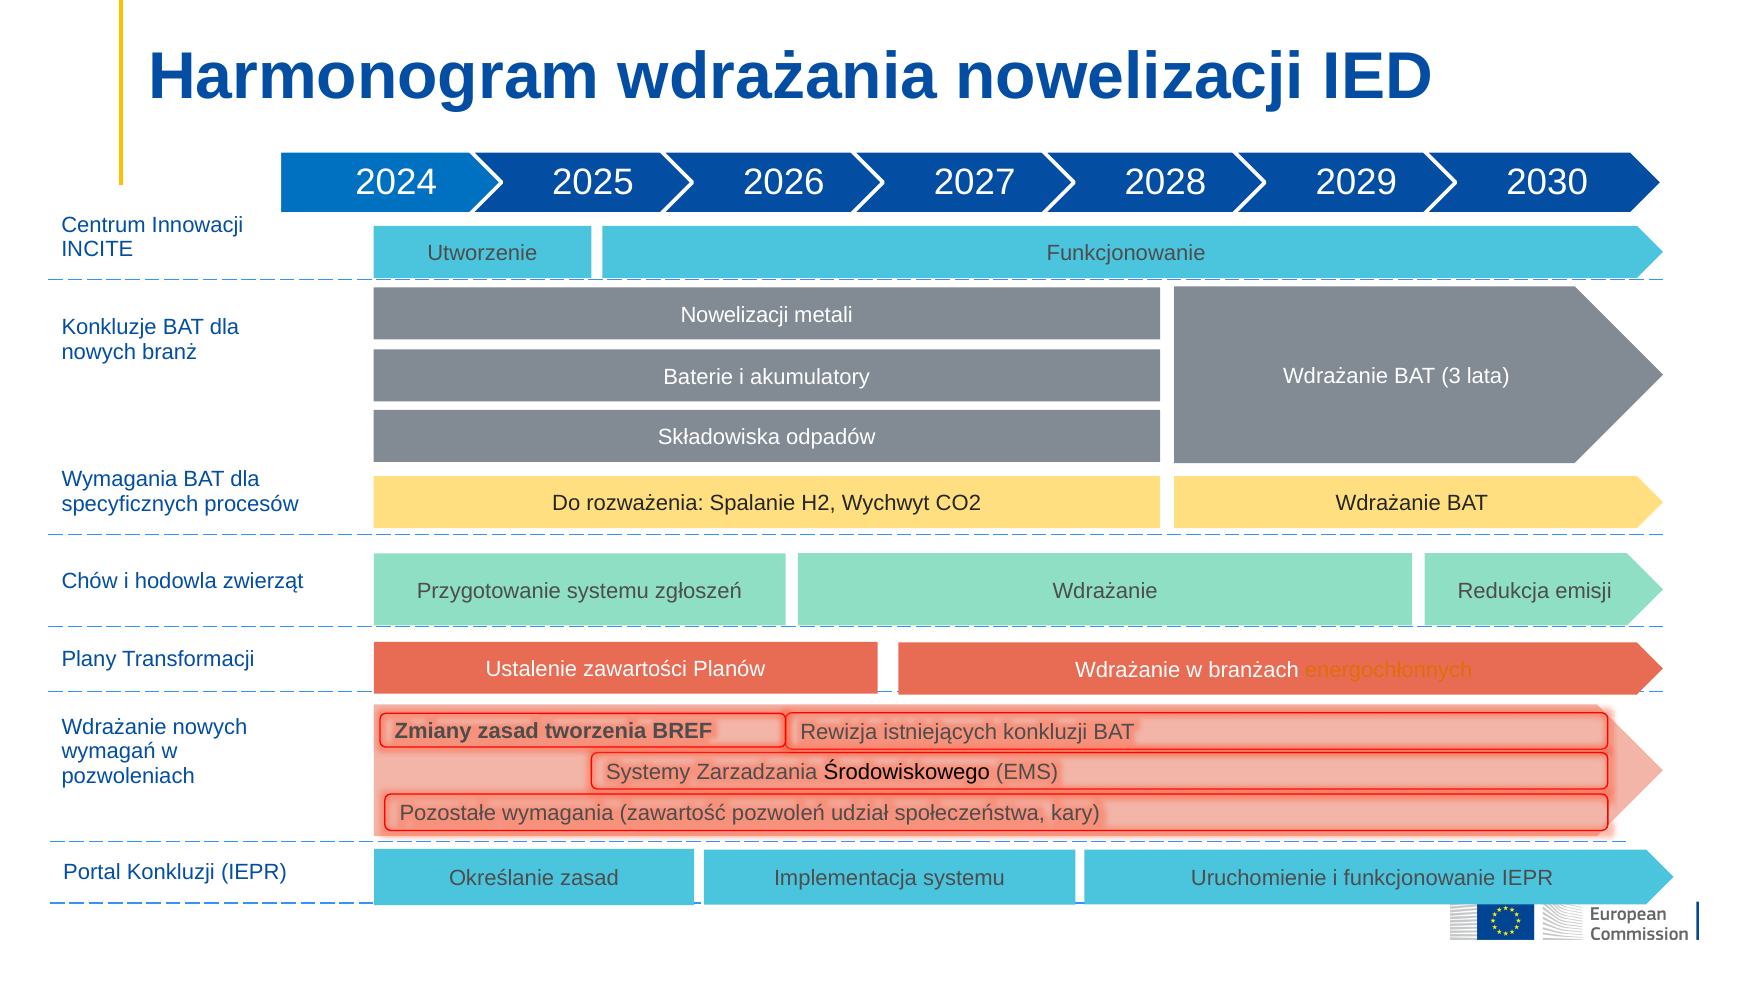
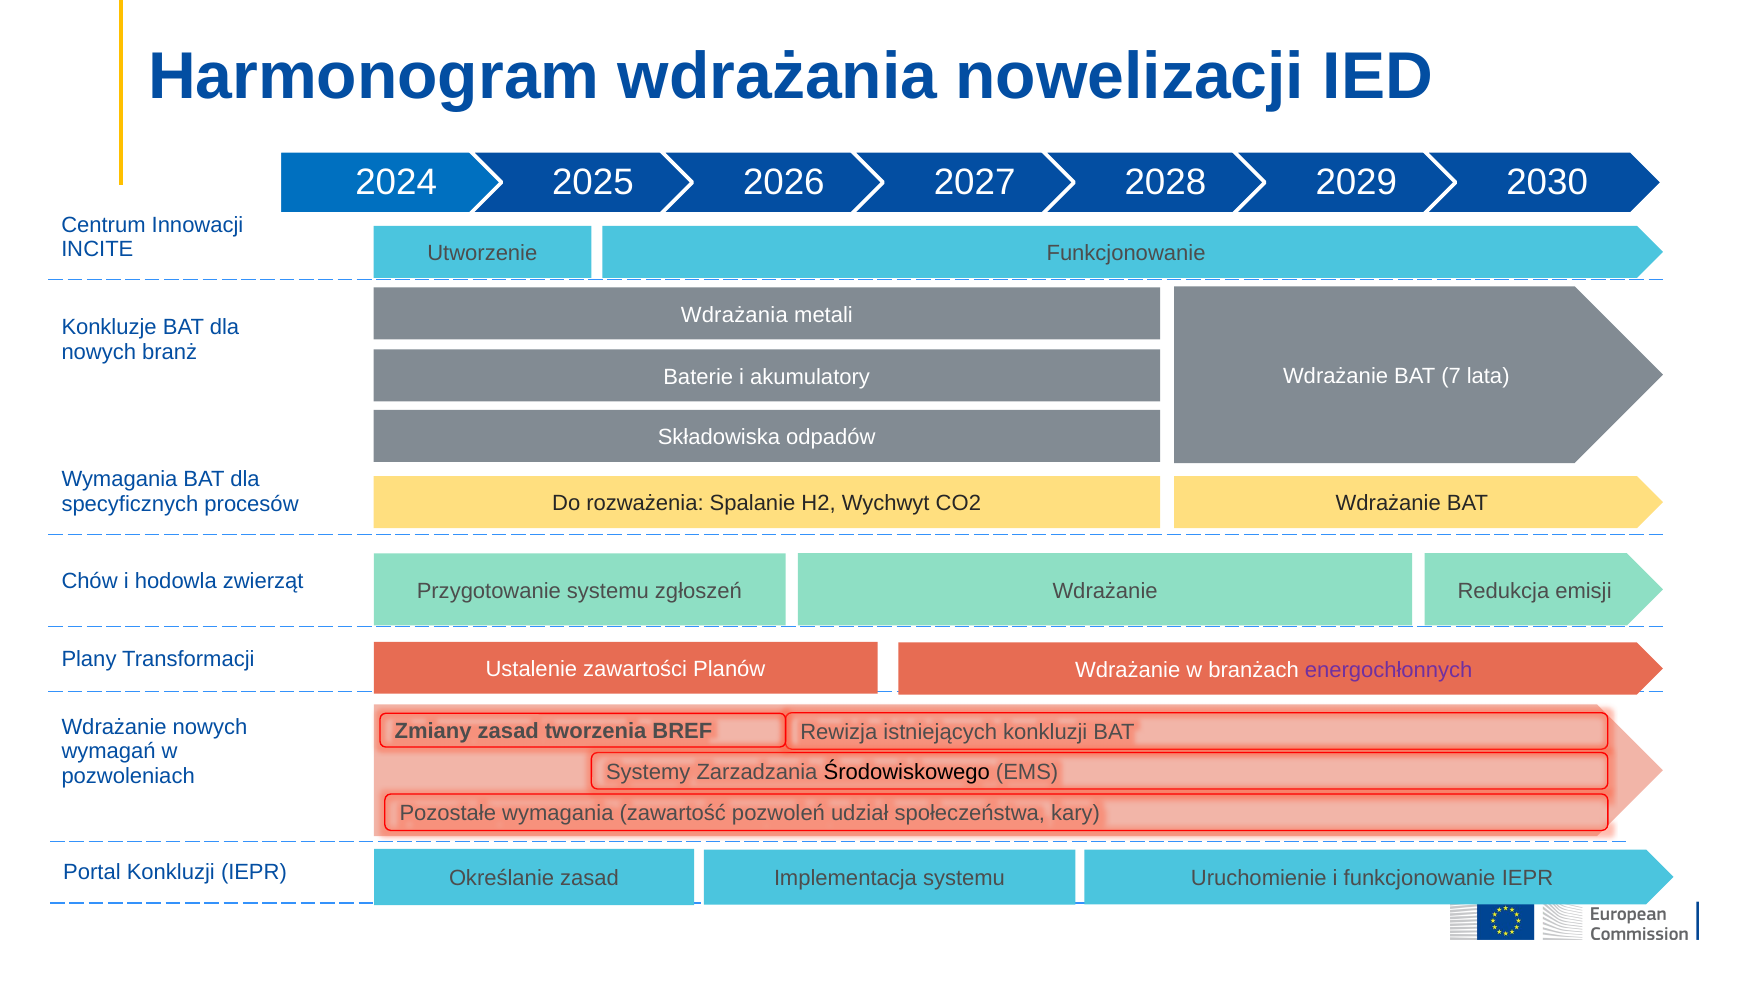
Nowelizacji at (735, 315): Nowelizacji -> Wdrażania
3: 3 -> 7
energochłonnych colour: orange -> purple
